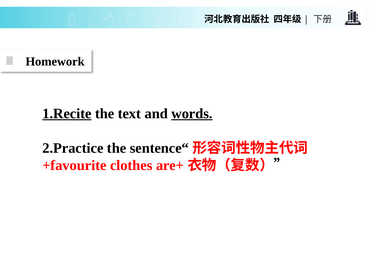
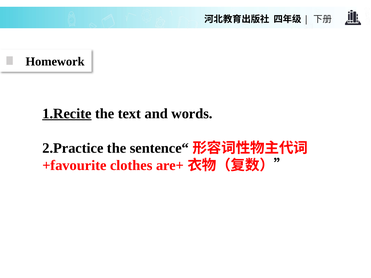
words underline: present -> none
